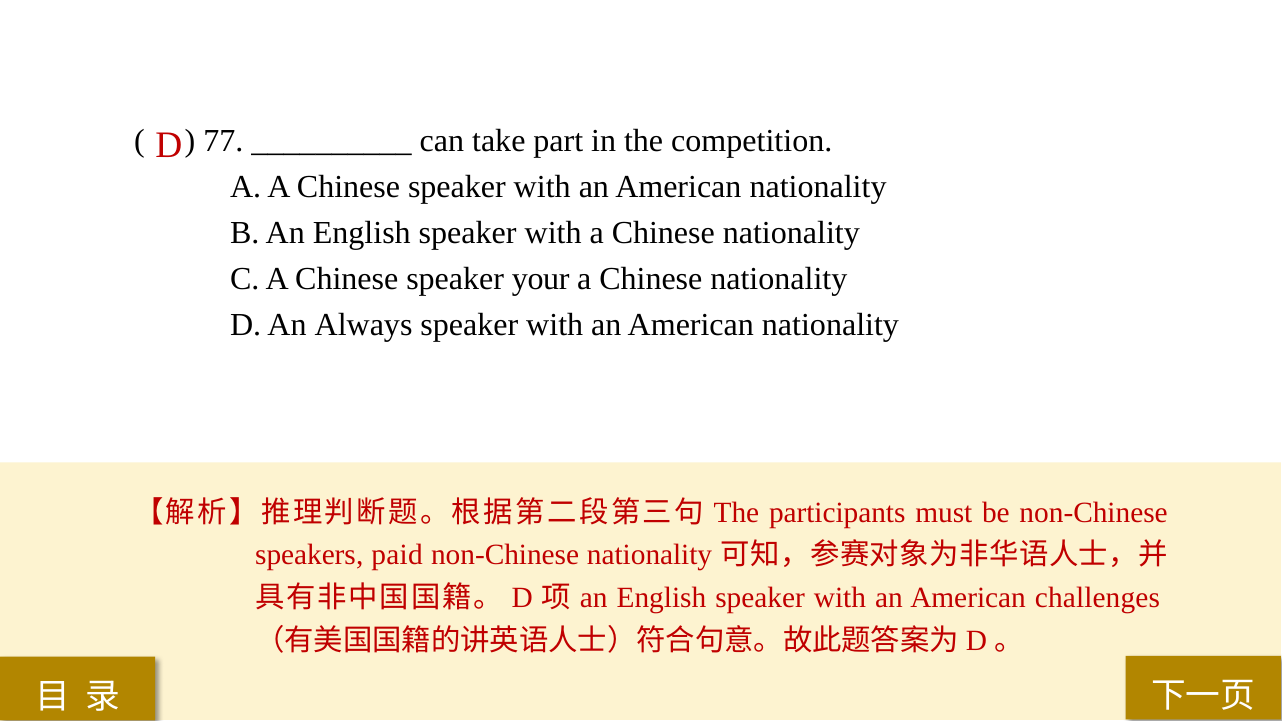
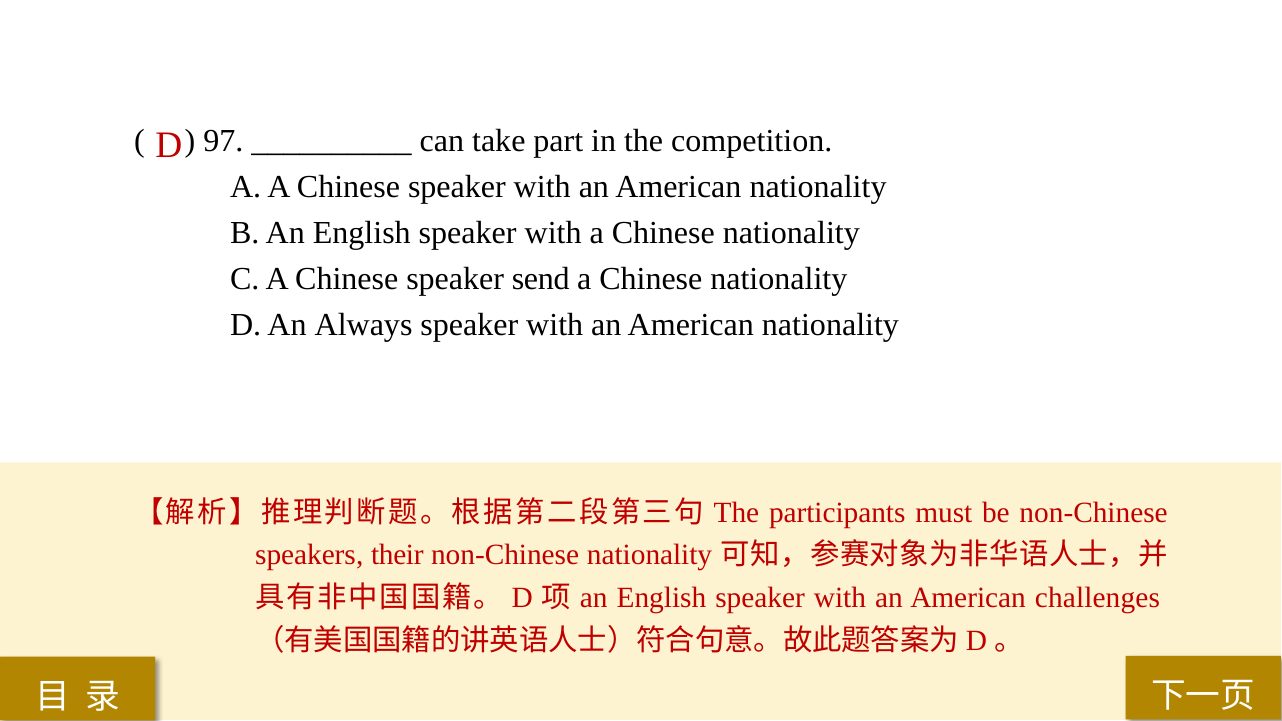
77: 77 -> 97
your: your -> send
paid: paid -> their
